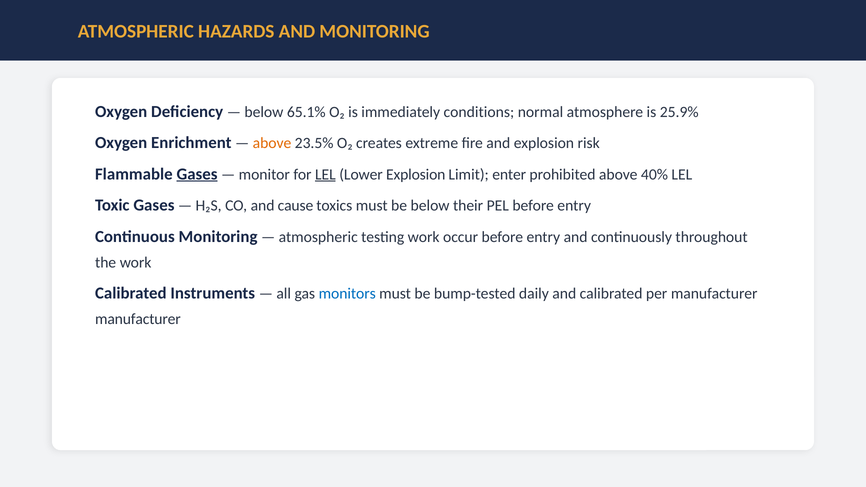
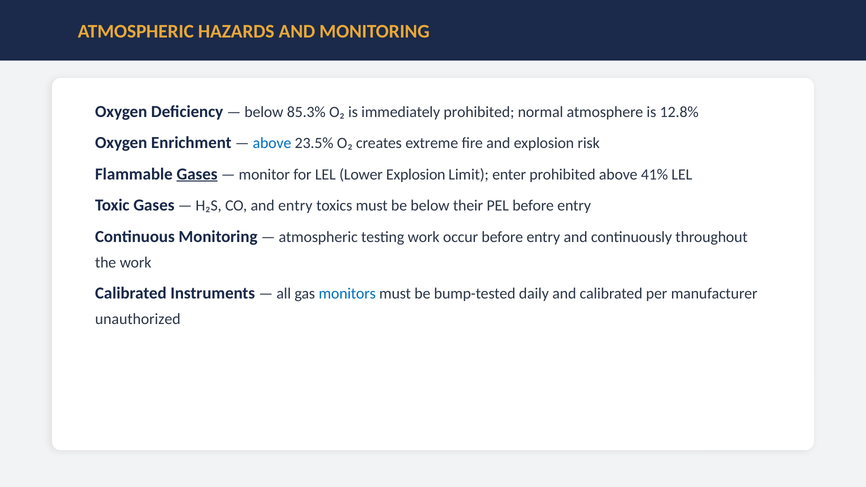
65.1%: 65.1% -> 85.3%
immediately conditions: conditions -> prohibited
25.9%: 25.9% -> 12.8%
above at (272, 143) colour: orange -> blue
LEL at (325, 174) underline: present -> none
40%: 40% -> 41%
and cause: cause -> entry
manufacturer at (138, 319): manufacturer -> unauthorized
